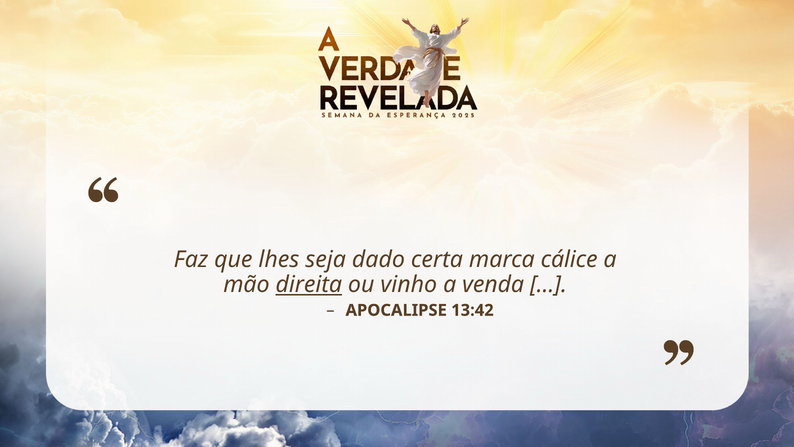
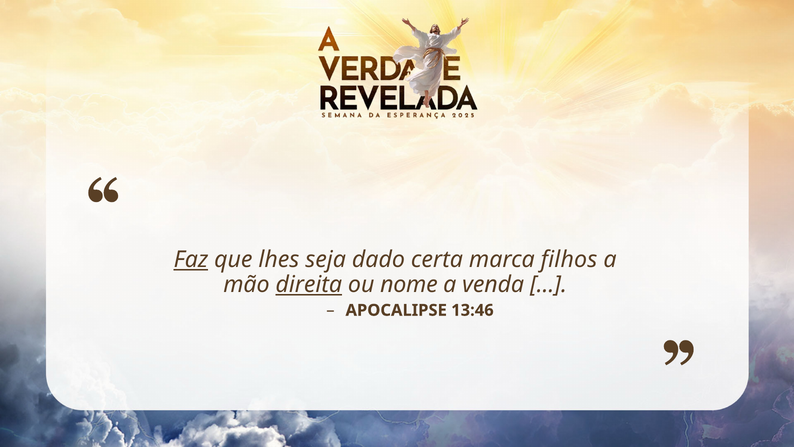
Faz underline: none -> present
cálice: cálice -> filhos
vinho: vinho -> nome
13:42: 13:42 -> 13:46
